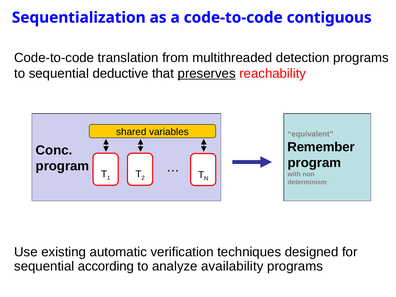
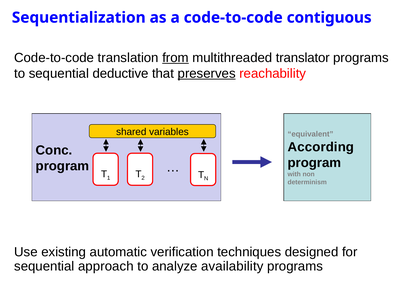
from underline: none -> present
detection: detection -> translator
Remember: Remember -> According
according: according -> approach
